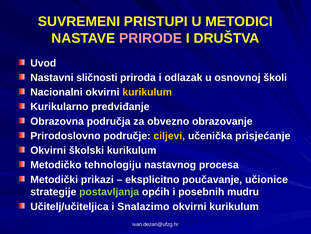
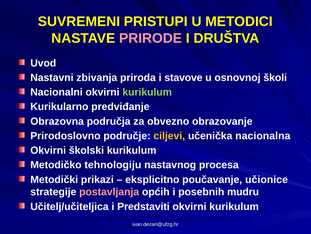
sličnosti: sličnosti -> zbivanja
odlazak: odlazak -> stavove
kurikulum at (147, 92) colour: yellow -> light green
prisjećanje: prisjećanje -> nacionalna
postavljanja colour: light green -> pink
Snalazimo: Snalazimo -> Predstaviti
